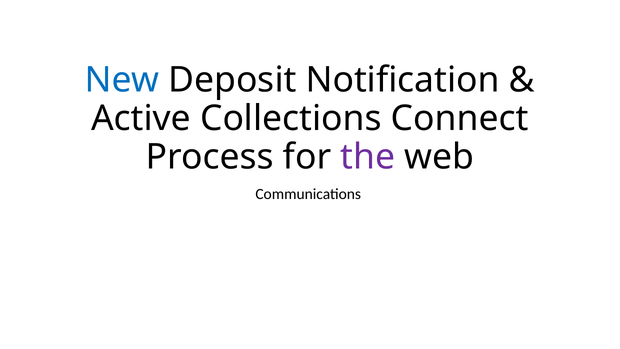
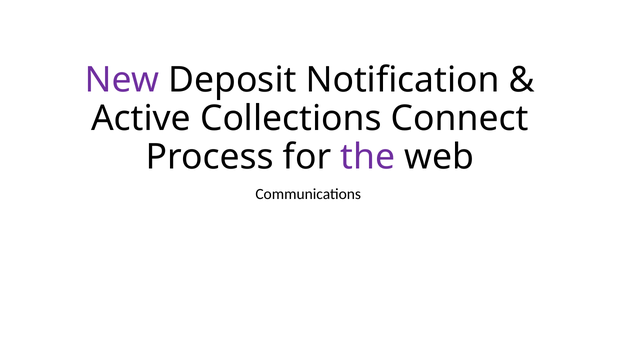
New colour: blue -> purple
